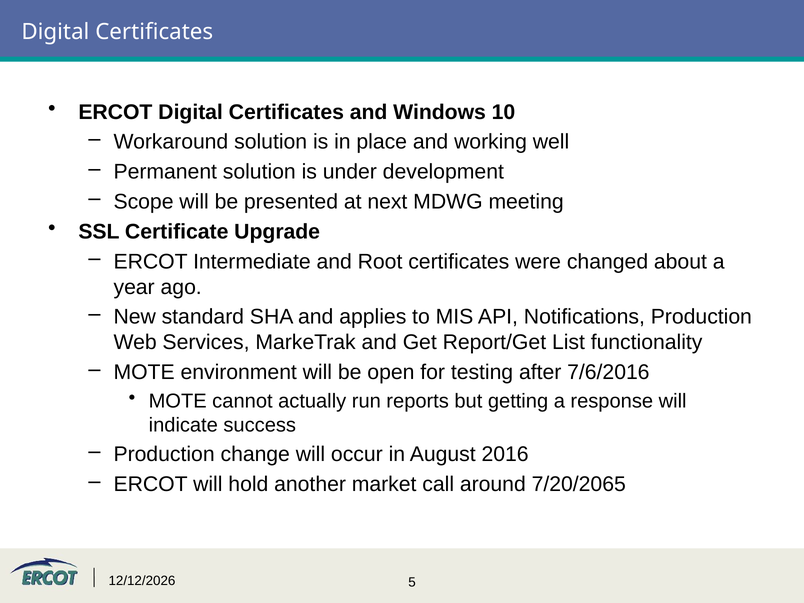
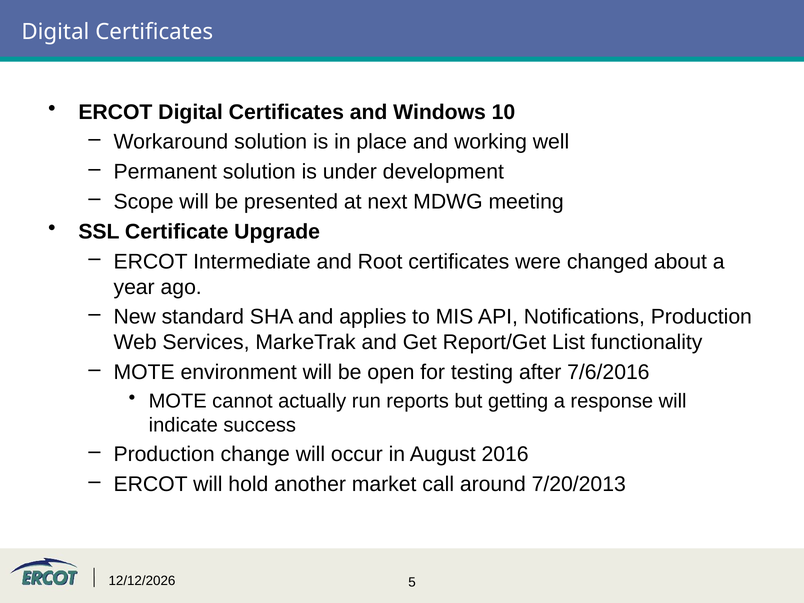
7/20/2065: 7/20/2065 -> 7/20/2013
